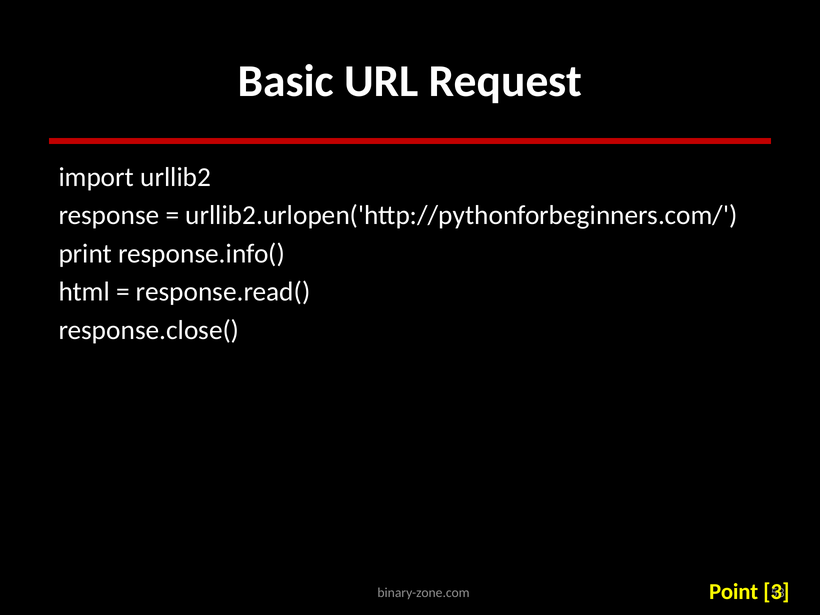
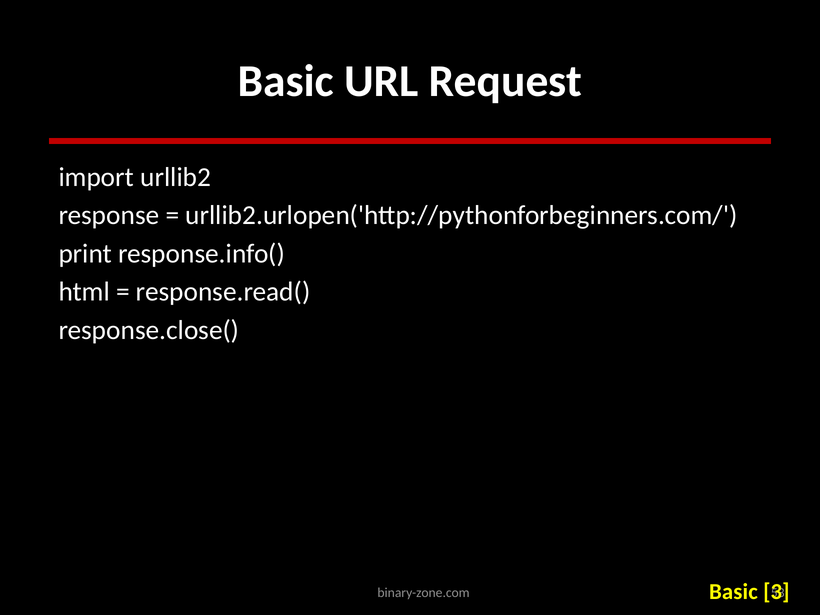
Point at (734, 592): Point -> Basic
